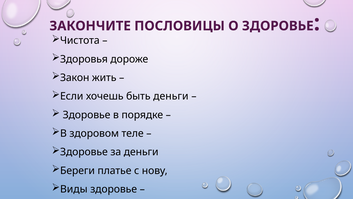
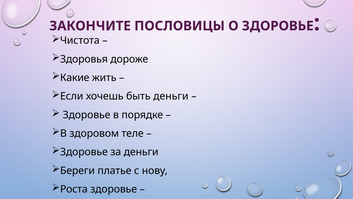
Закон: Закон -> Какие
Виды: Виды -> Роста
